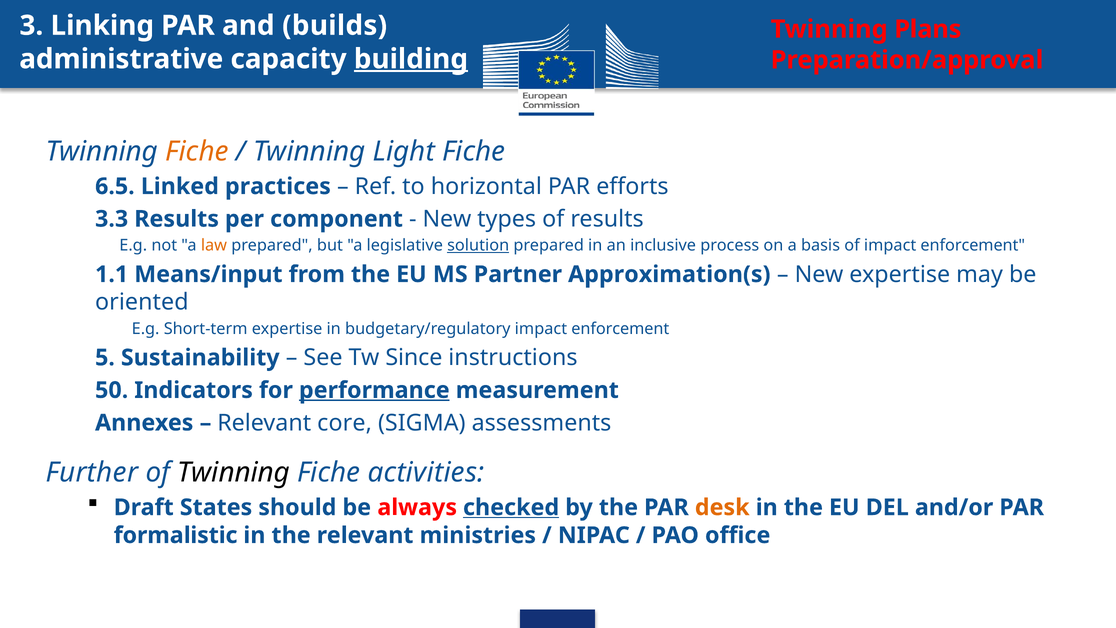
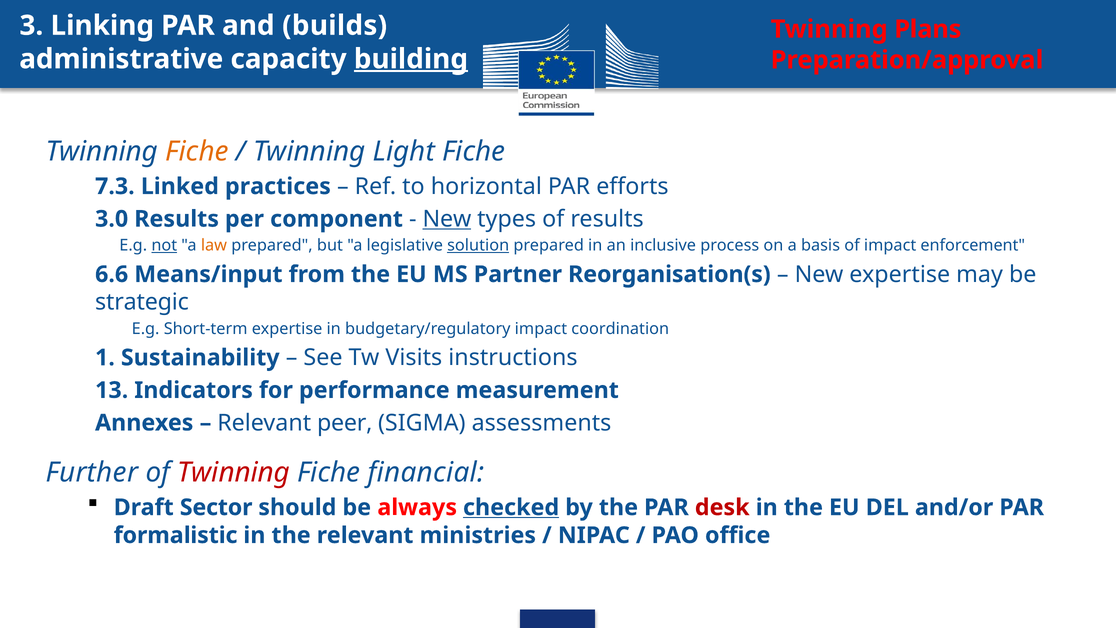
6.5: 6.5 -> 7.3
3.3: 3.3 -> 3.0
New at (447, 219) underline: none -> present
not underline: none -> present
1.1: 1.1 -> 6.6
Approximation(s: Approximation(s -> Reorganisation(s
oriented: oriented -> strategic
budgetary/regulatory impact enforcement: enforcement -> coordination
5: 5 -> 1
Since: Since -> Visits
50: 50 -> 13
performance underline: present -> none
core: core -> peer
Twinning at (234, 472) colour: black -> red
activities: activities -> financial
States: States -> Sector
desk colour: orange -> red
